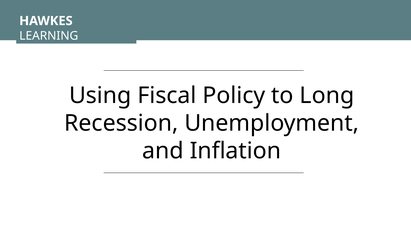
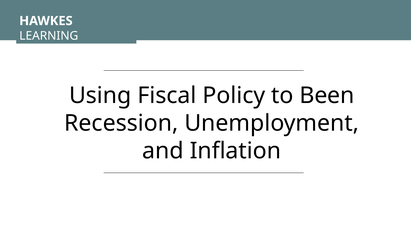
Long: Long -> Been
